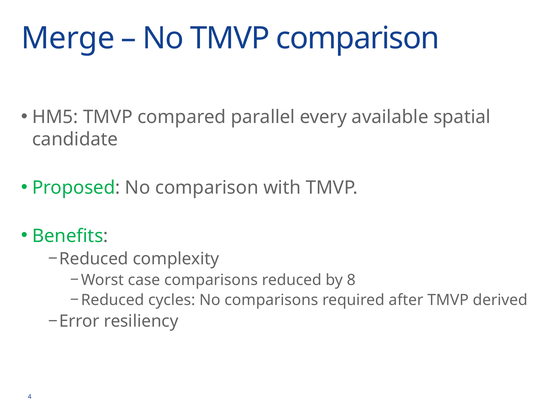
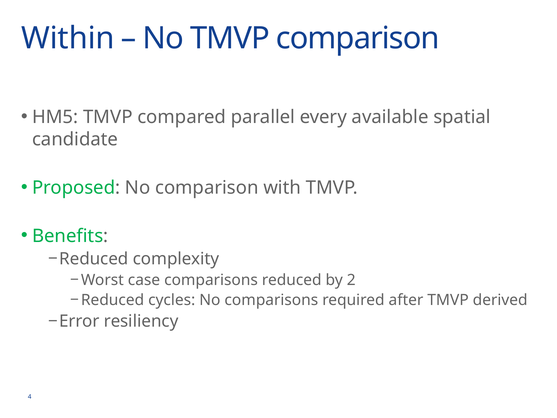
Merge: Merge -> Within
8: 8 -> 2
